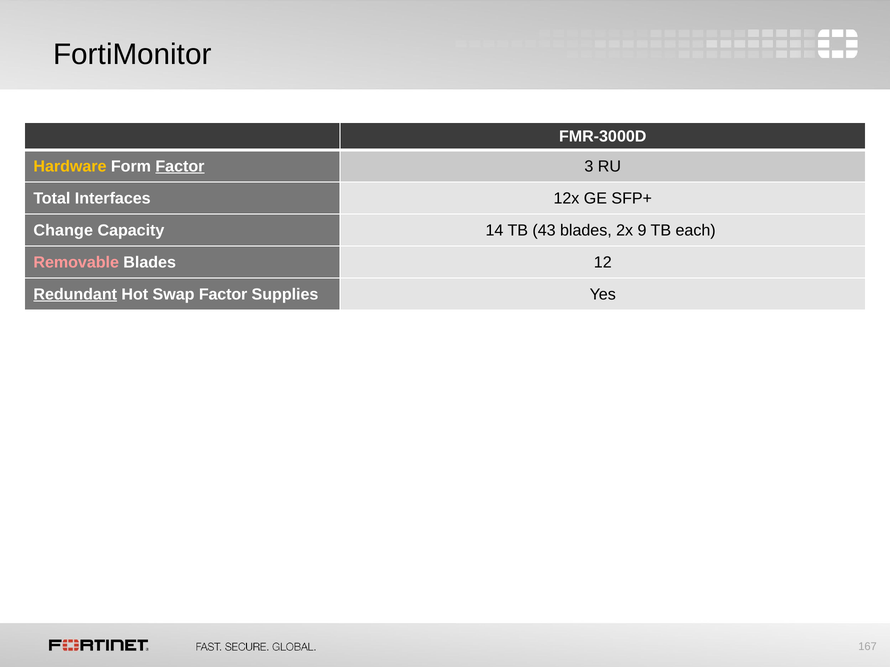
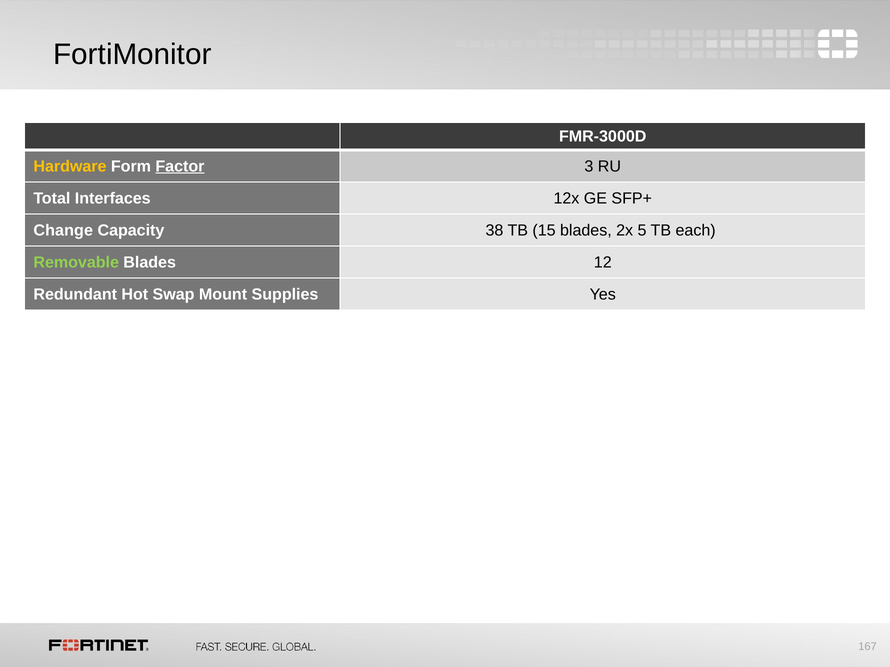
14: 14 -> 38
43: 43 -> 15
9: 9 -> 5
Removable colour: pink -> light green
Redundant underline: present -> none
Swap Factor: Factor -> Mount
